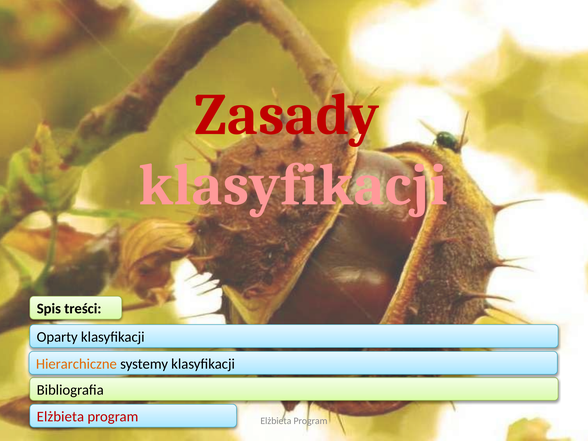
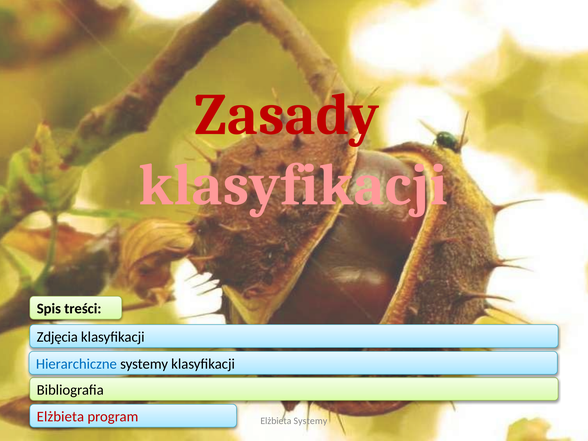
Oparty: Oparty -> Zdjęcia
Hierarchiczne colour: orange -> blue
Program at (310, 421): Program -> Systemy
